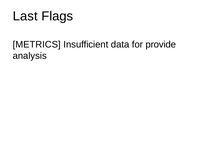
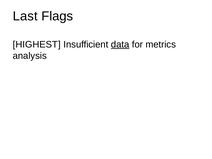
METRICS: METRICS -> HIGHEST
data underline: none -> present
provide: provide -> metrics
